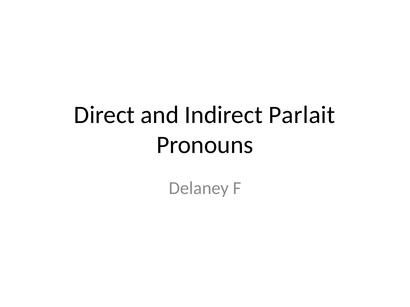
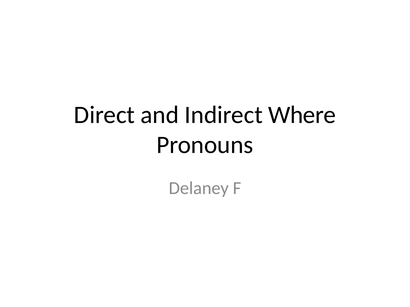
Parlait: Parlait -> Where
